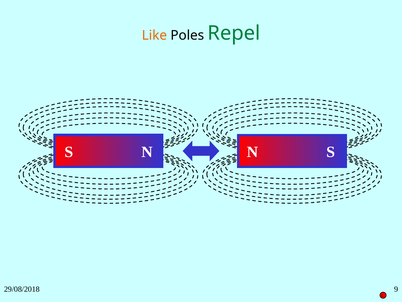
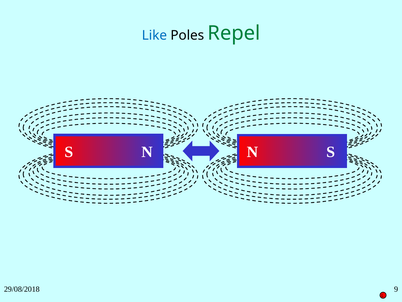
Like colour: orange -> blue
